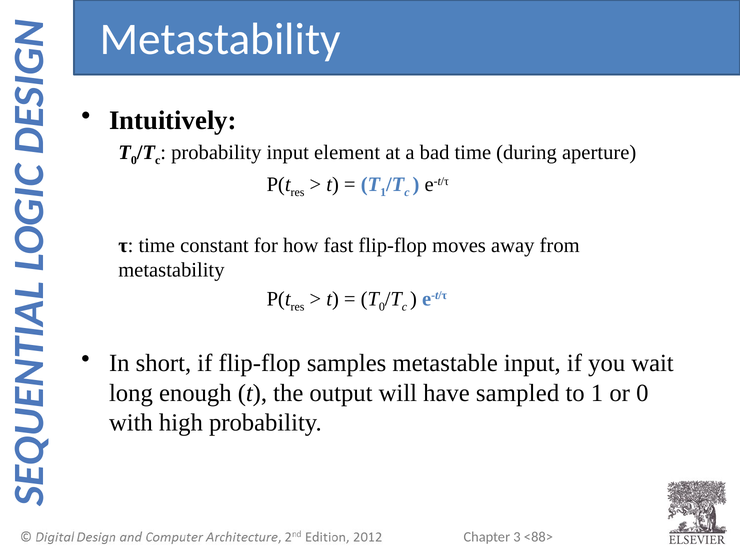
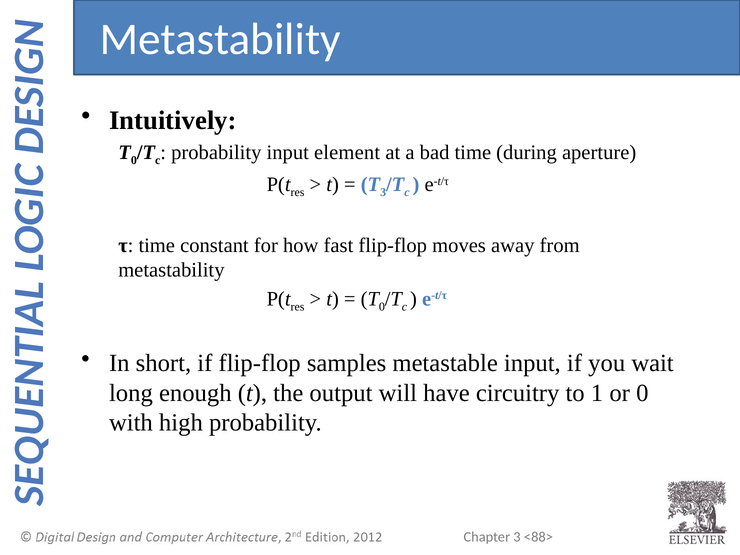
T 1: 1 -> 3
sampled: sampled -> circuitry
